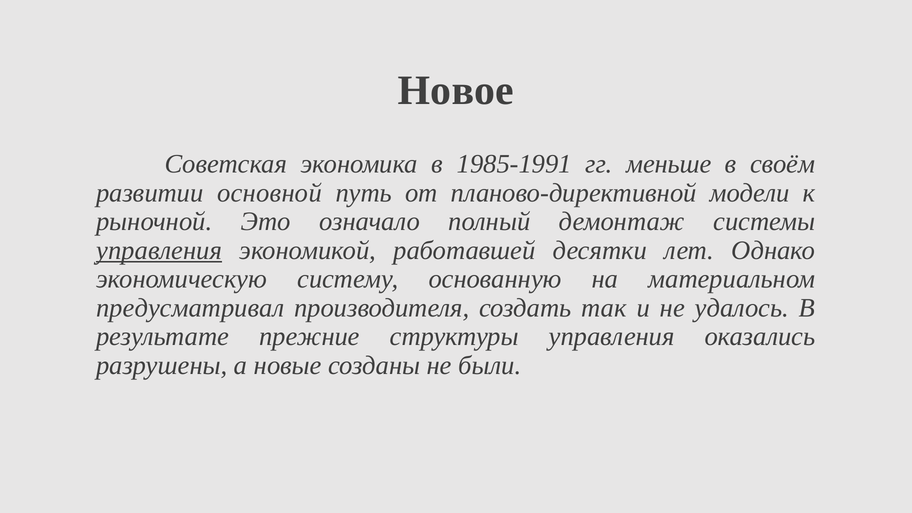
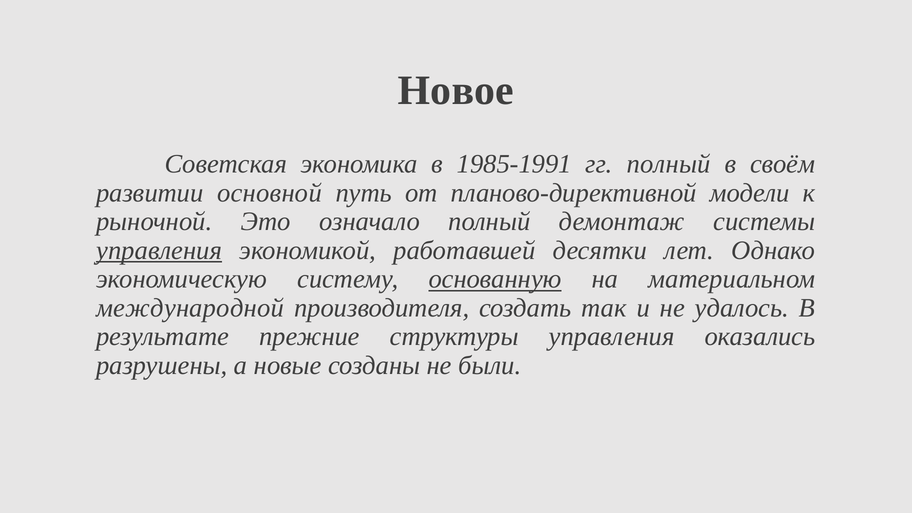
гг меньше: меньше -> полный
основанную underline: none -> present
предусматривал: предусматривал -> международной
